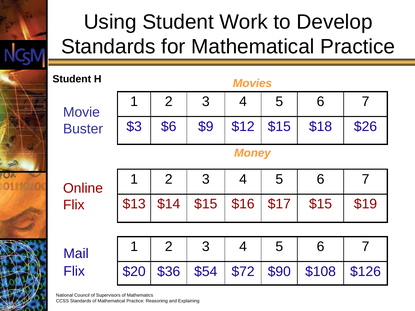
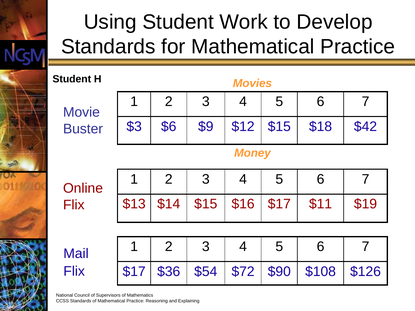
$26: $26 -> $42
$17 $15: $15 -> $11
$20 at (134, 272): $20 -> $17
